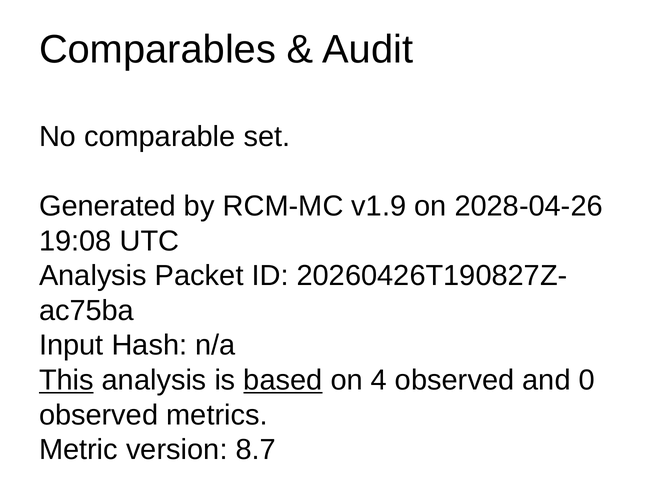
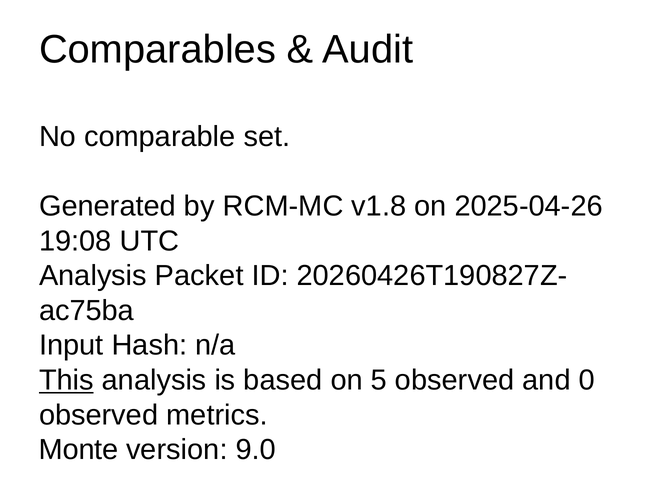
v1.9: v1.9 -> v1.8
2028-04-26: 2028-04-26 -> 2025-04-26
based underline: present -> none
4: 4 -> 5
Metric: Metric -> Monte
8.7: 8.7 -> 9.0
